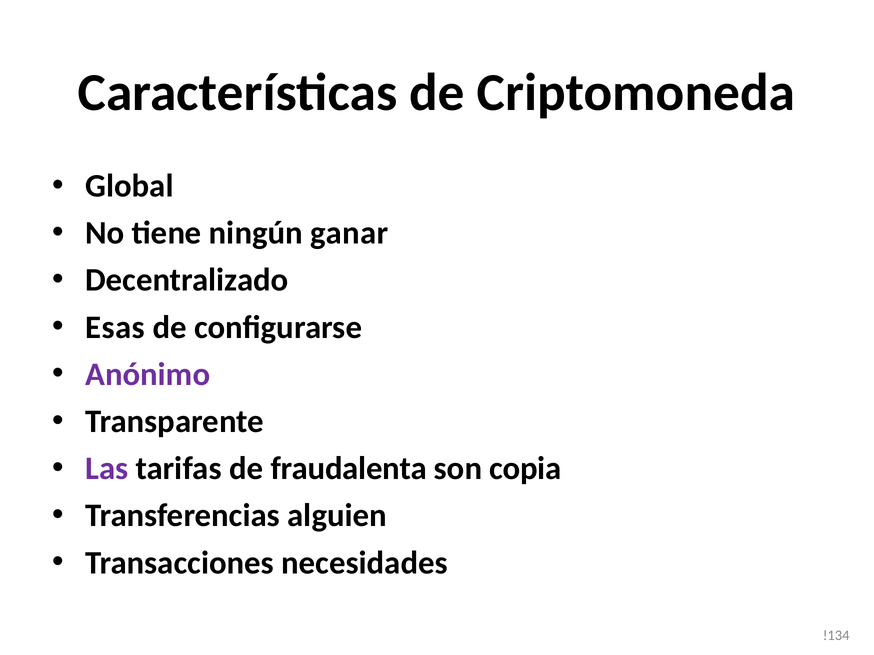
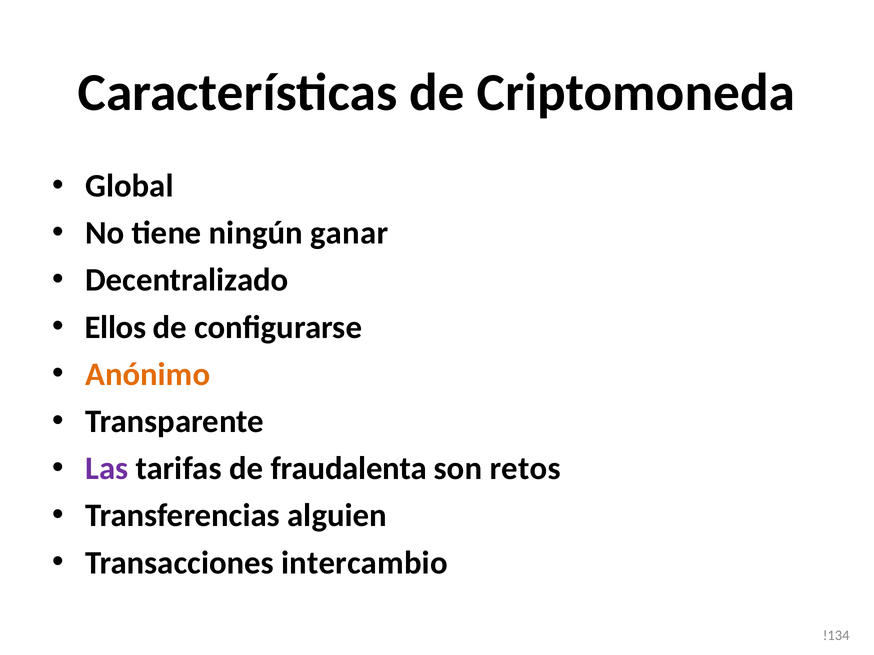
Esas: Esas -> Ellos
Anónimo colour: purple -> orange
copia: copia -> retos
necesidades: necesidades -> intercambio
